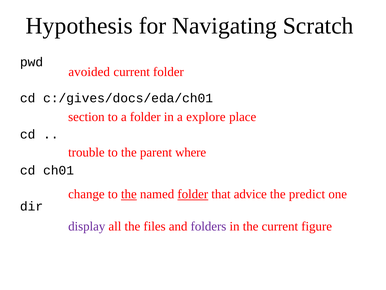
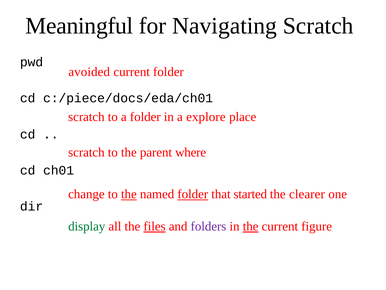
Hypothesis: Hypothesis -> Meaningful
c:/gives/docs/eda/ch01: c:/gives/docs/eda/ch01 -> c:/piece/docs/eda/ch01
section at (86, 117): section -> scratch
trouble at (86, 152): trouble -> scratch
advice: advice -> started
predict: predict -> clearer
display colour: purple -> green
files underline: none -> present
the at (251, 226) underline: none -> present
